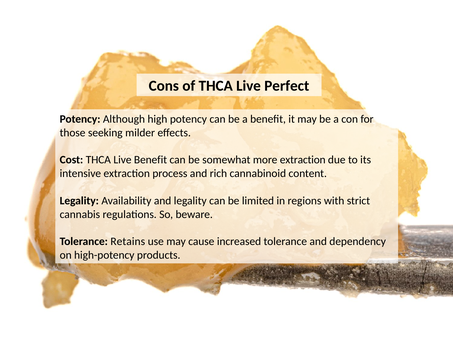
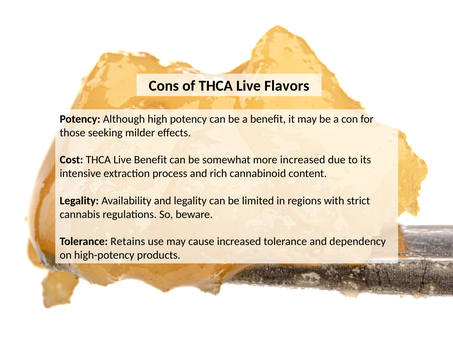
Perfect: Perfect -> Flavors
more extraction: extraction -> increased
